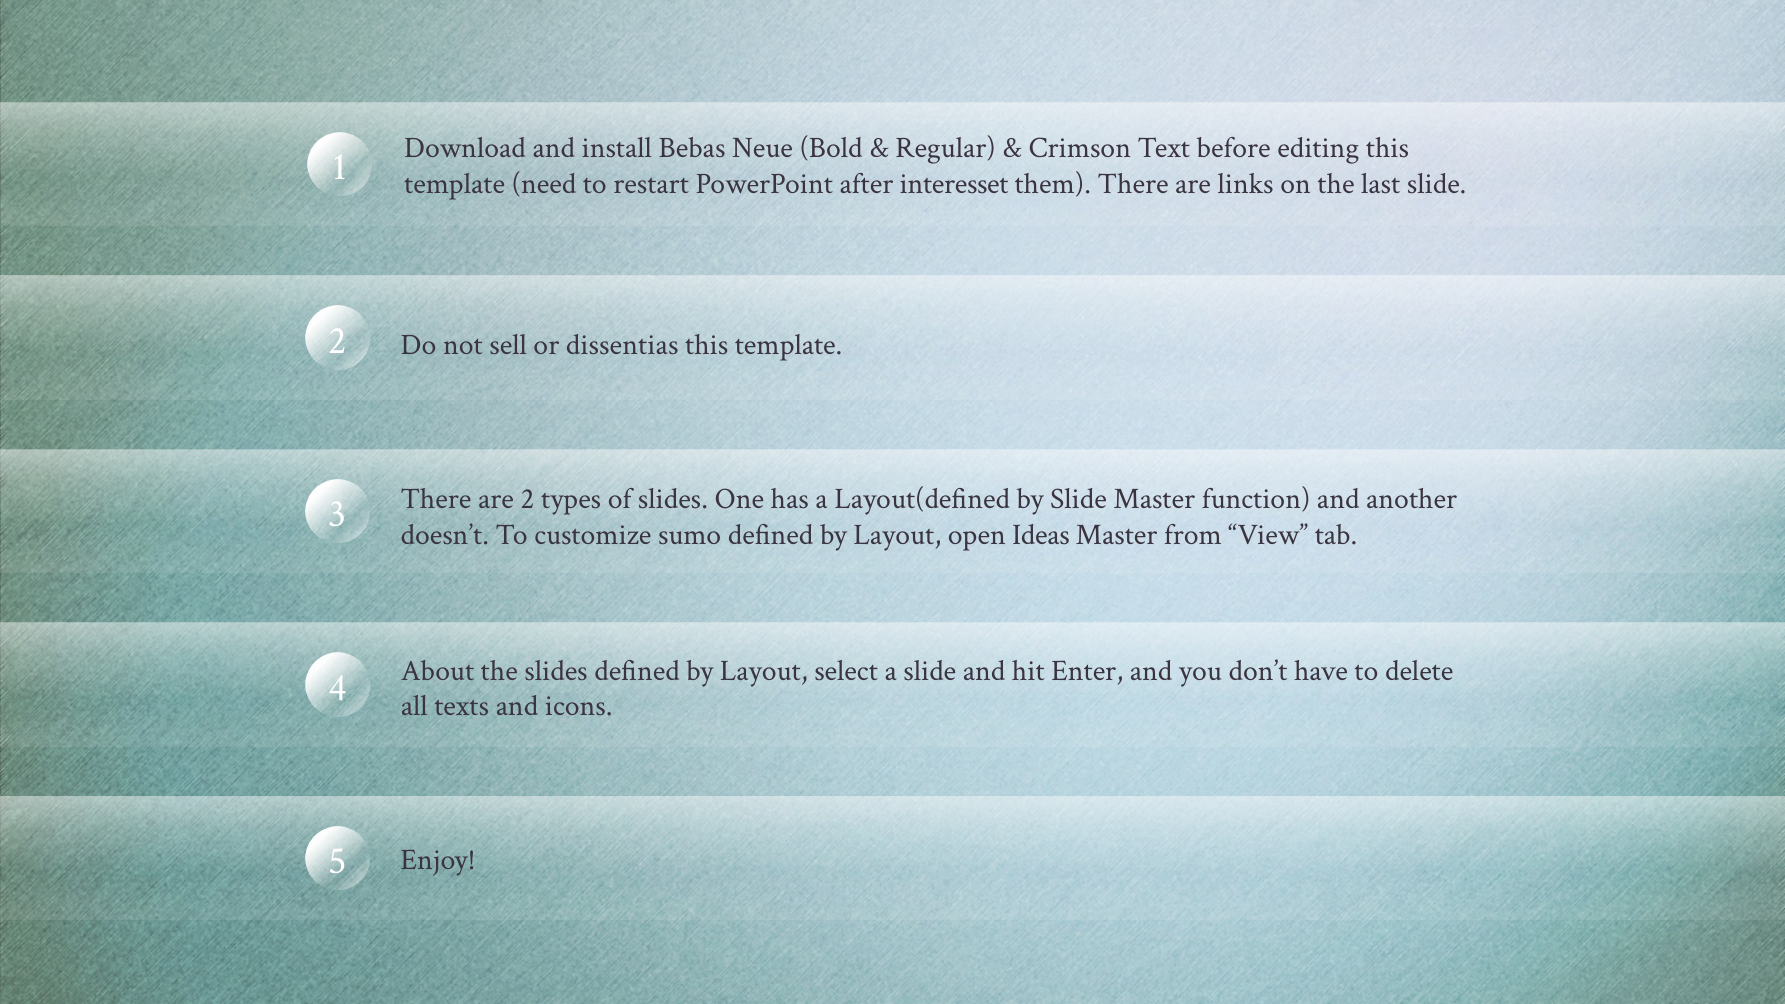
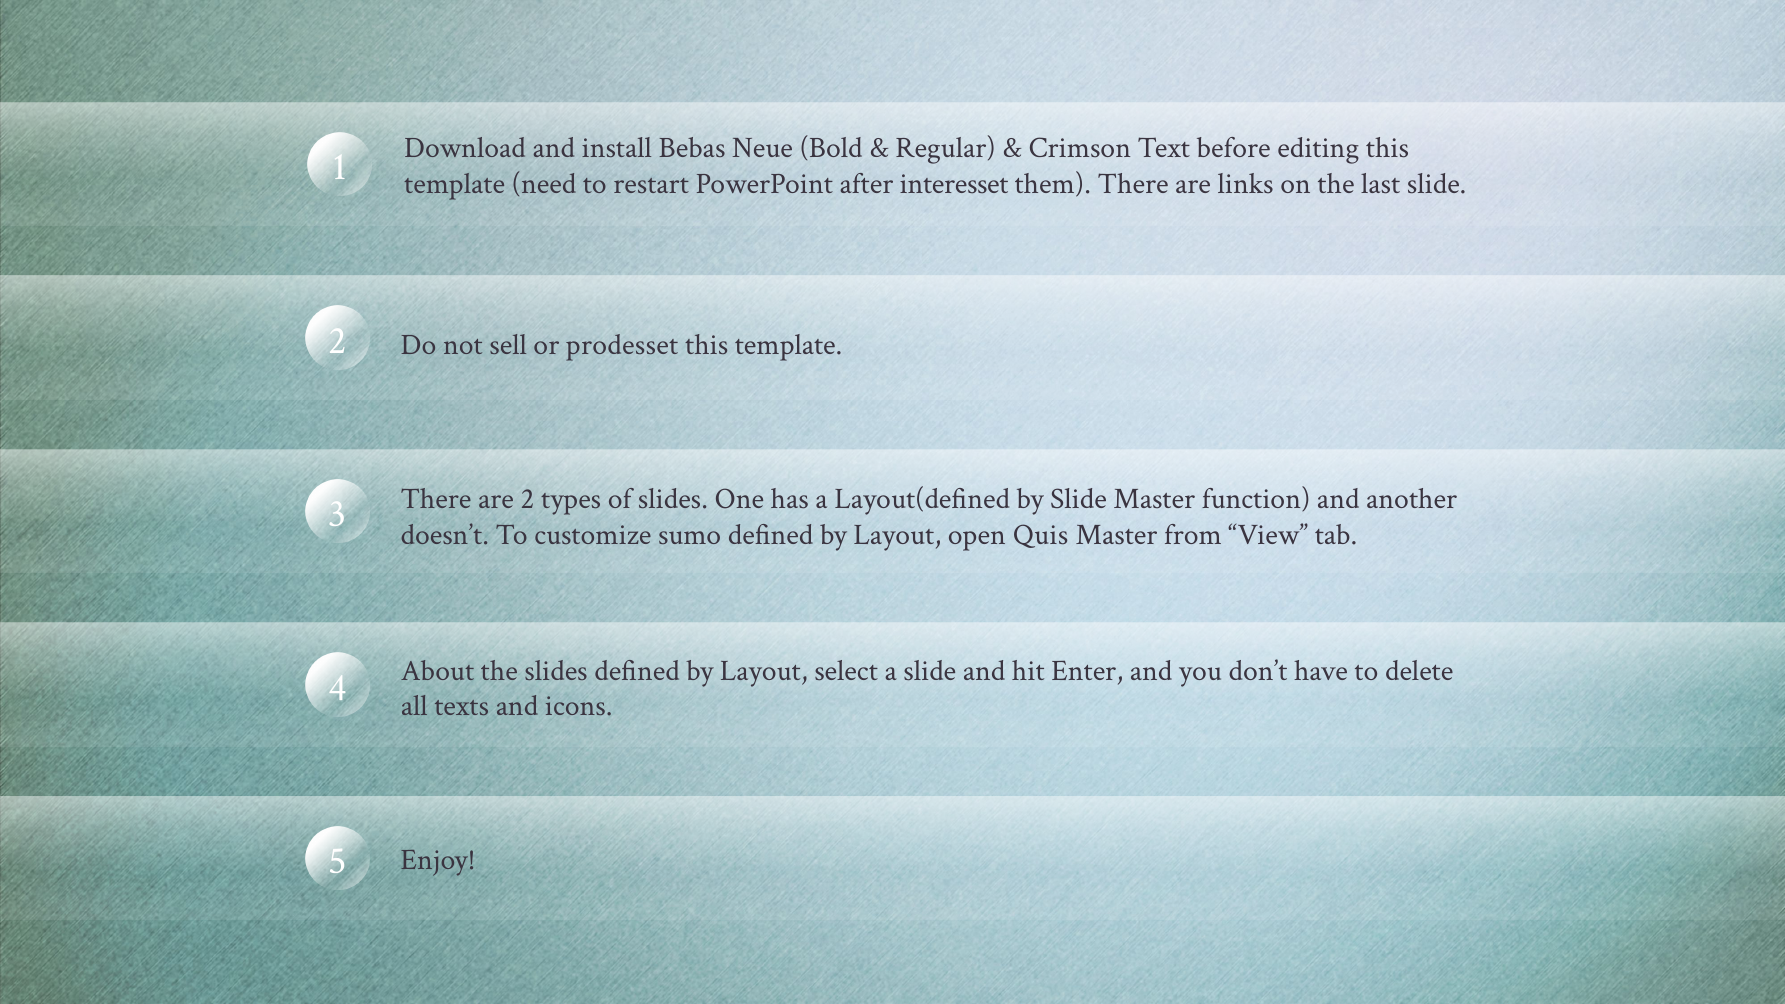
dissentias: dissentias -> prodesset
Ideas: Ideas -> Quis
